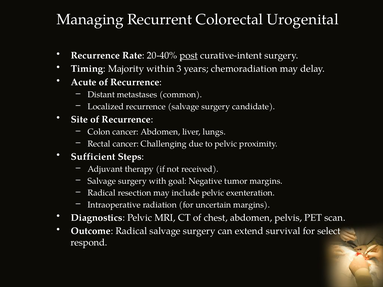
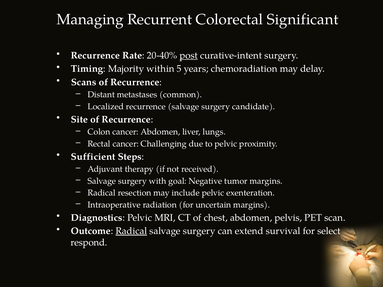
Urogenital: Urogenital -> Significant
3: 3 -> 5
Acute: Acute -> Scans
Radical at (131, 231) underline: none -> present
